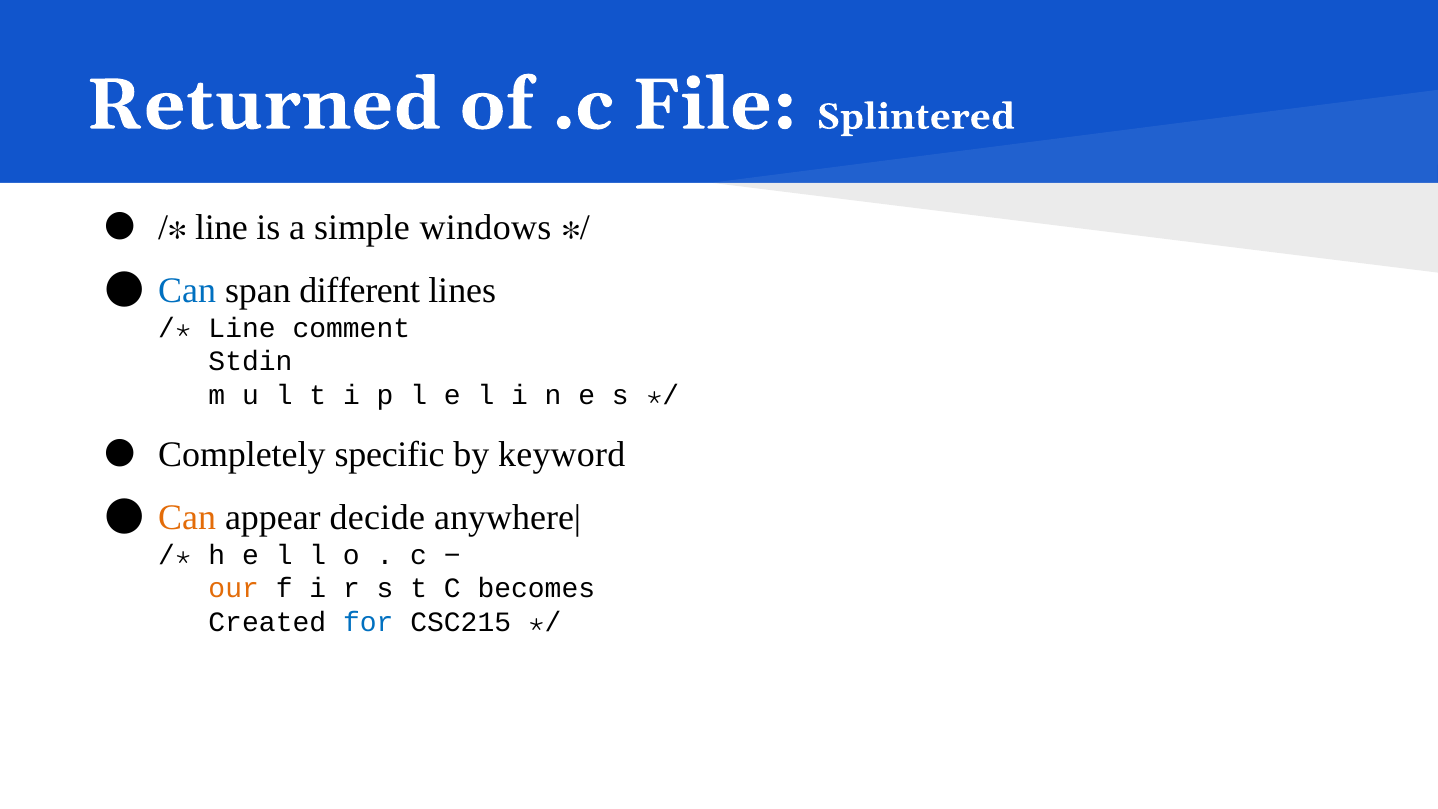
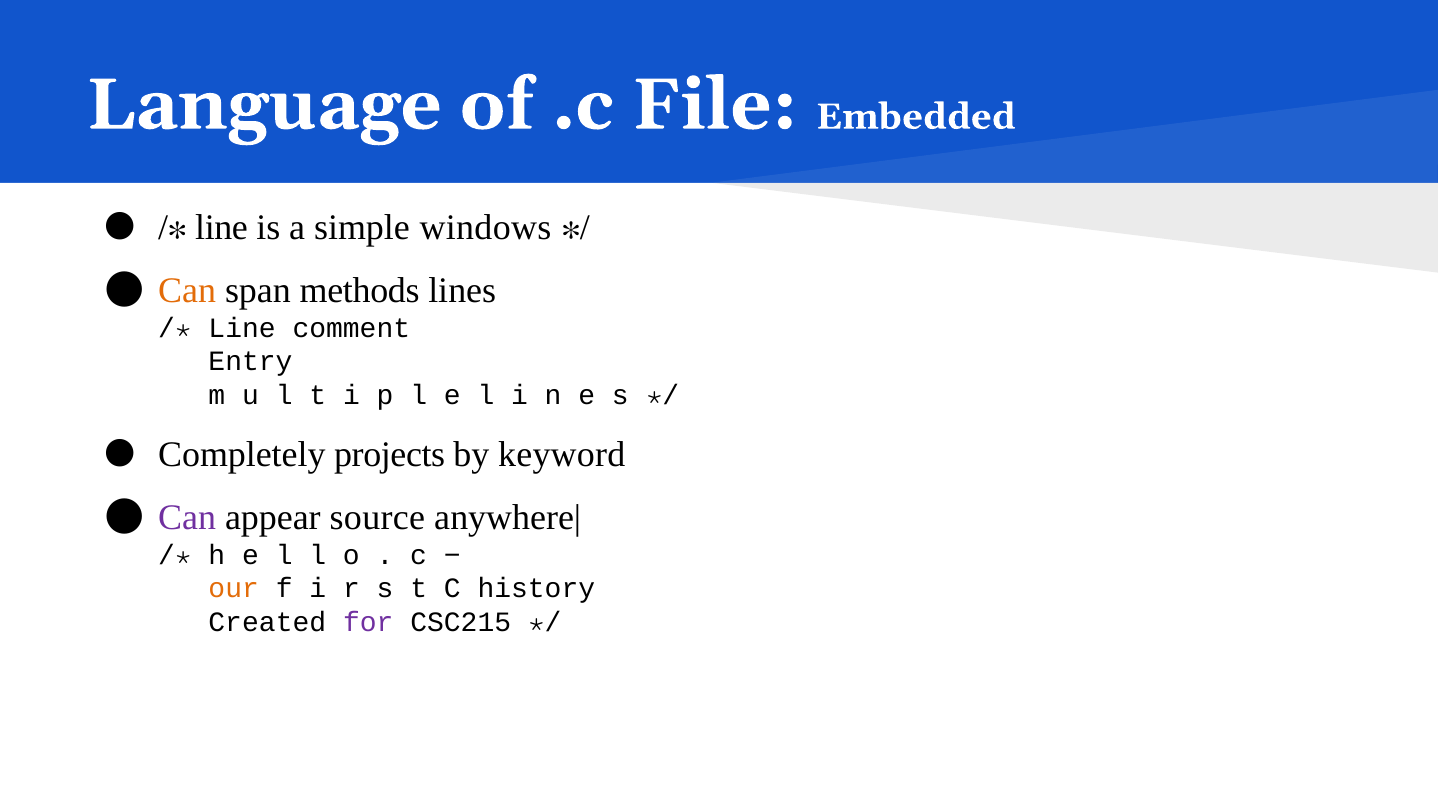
Returned: Returned -> Language
Splintered: Splintered -> Embedded
Can at (187, 290) colour: blue -> orange
different: different -> methods
Stdin: Stdin -> Entry
specific: specific -> projects
Can at (187, 517) colour: orange -> purple
decide: decide -> source
becomes: becomes -> history
for colour: blue -> purple
